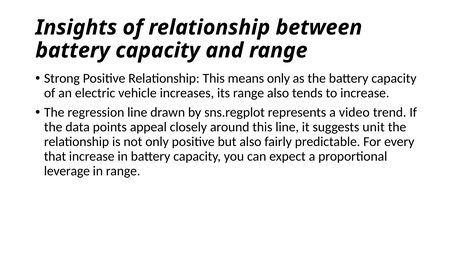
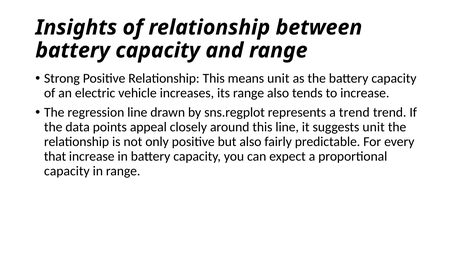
means only: only -> unit
a video: video -> trend
leverage at (67, 171): leverage -> capacity
